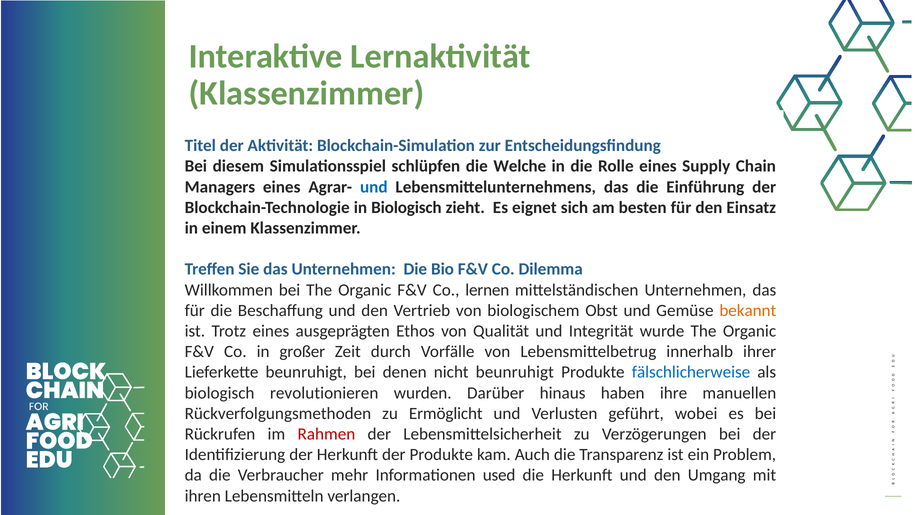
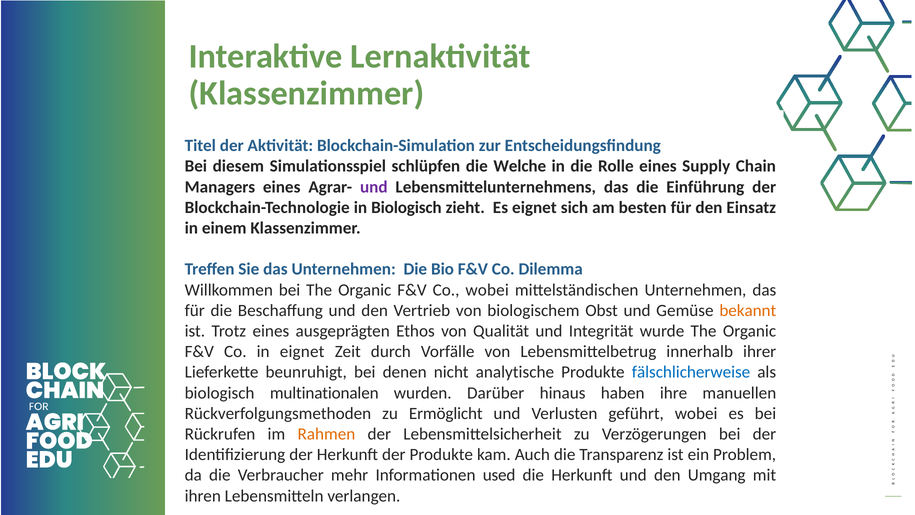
und at (374, 187) colour: blue -> purple
Co lernen: lernen -> wobei
in großer: großer -> eignet
nicht beunruhigt: beunruhigt -> analytische
revolutionieren: revolutionieren -> multinationalen
Rahmen colour: red -> orange
